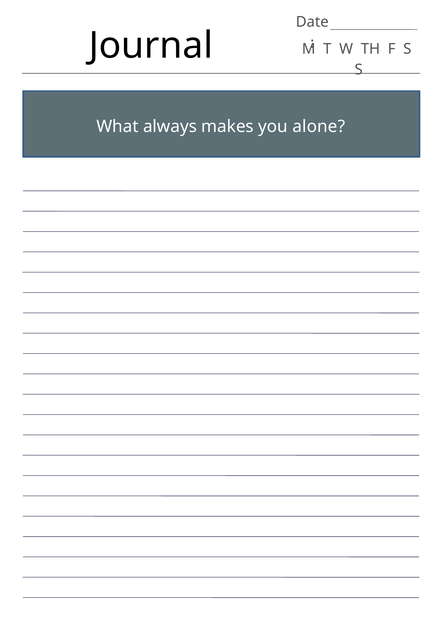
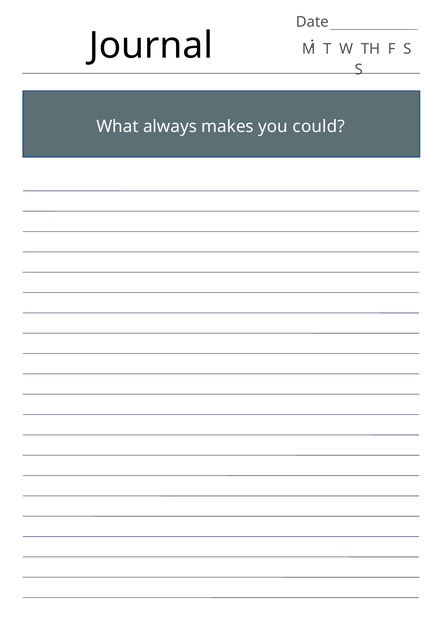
alone: alone -> could
